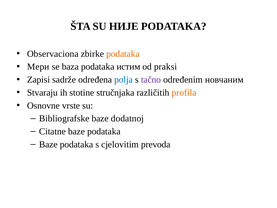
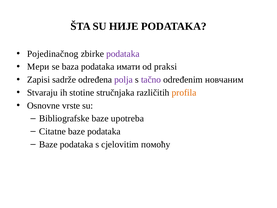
Observaciona: Observaciona -> Pojedinačnog
podataka at (123, 54) colour: orange -> purple
истим: истим -> имати
polja colour: blue -> purple
dodatnoj: dodatnoj -> upotreba
prevoda: prevoda -> помоћу
